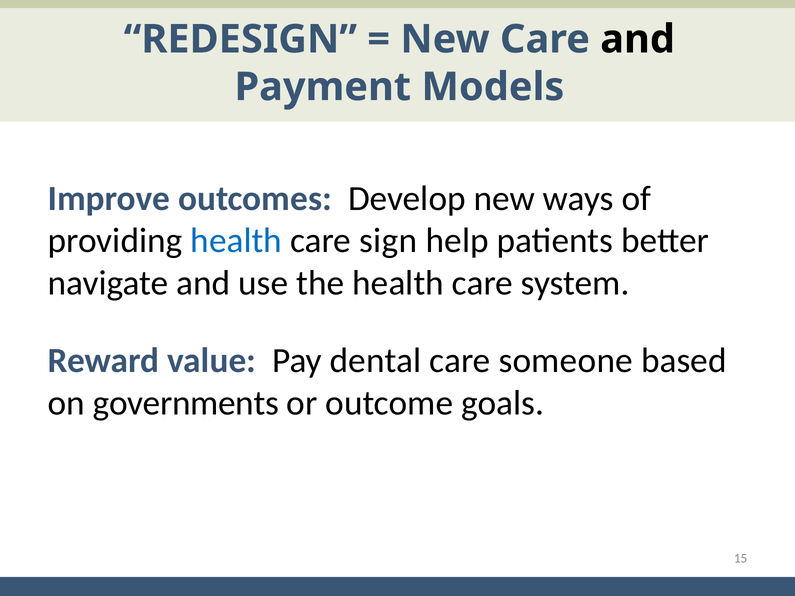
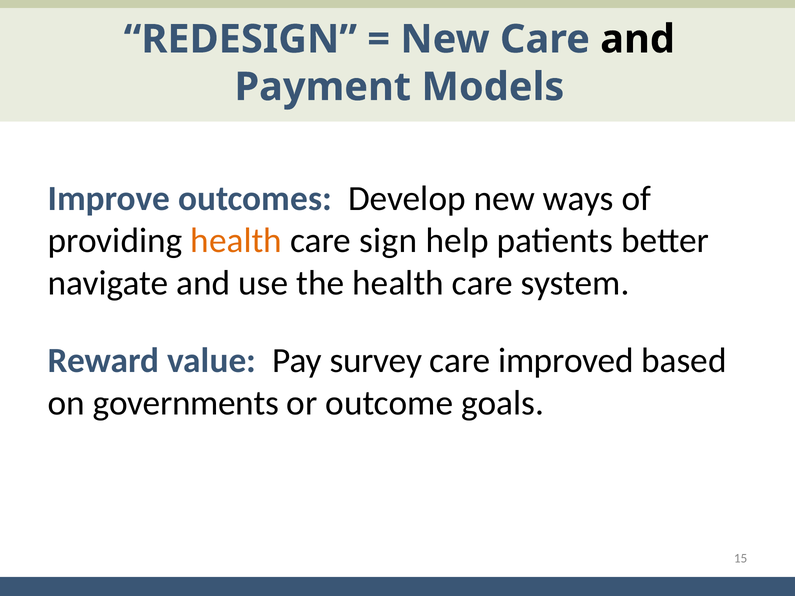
health at (236, 241) colour: blue -> orange
dental: dental -> survey
someone: someone -> improved
